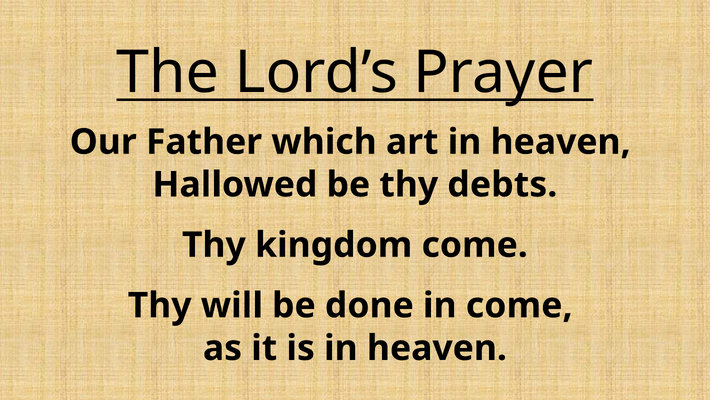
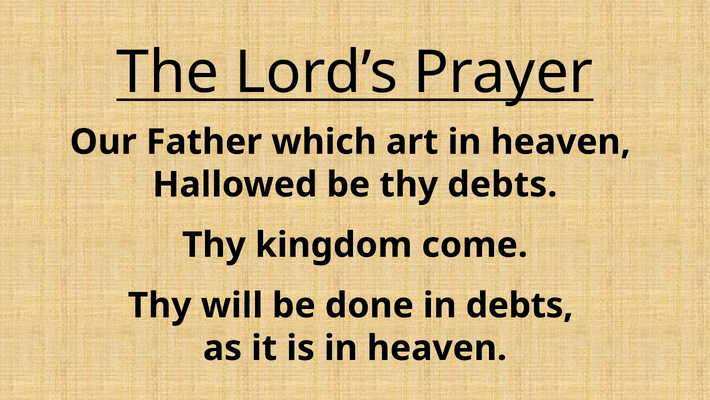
in come: come -> debts
